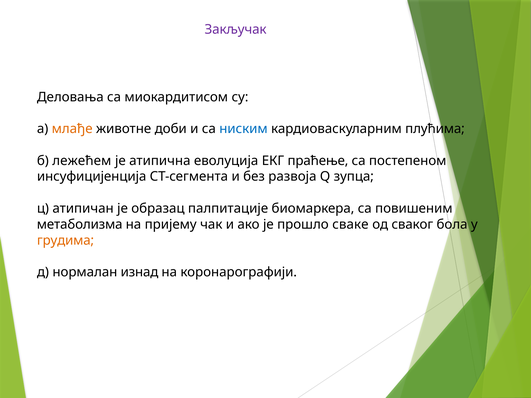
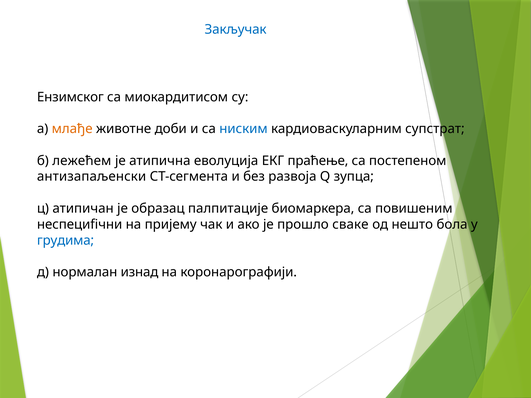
Закључак colour: purple -> blue
Деловања: Деловања -> Ензимског
плућима: плућима -> супстрат
инсуфицијенција: инсуфицијенција -> антизапаљенски
метаболизма: метаболизма -> неспециfiчни
сваког: сваког -> нешто
грудима colour: orange -> blue
